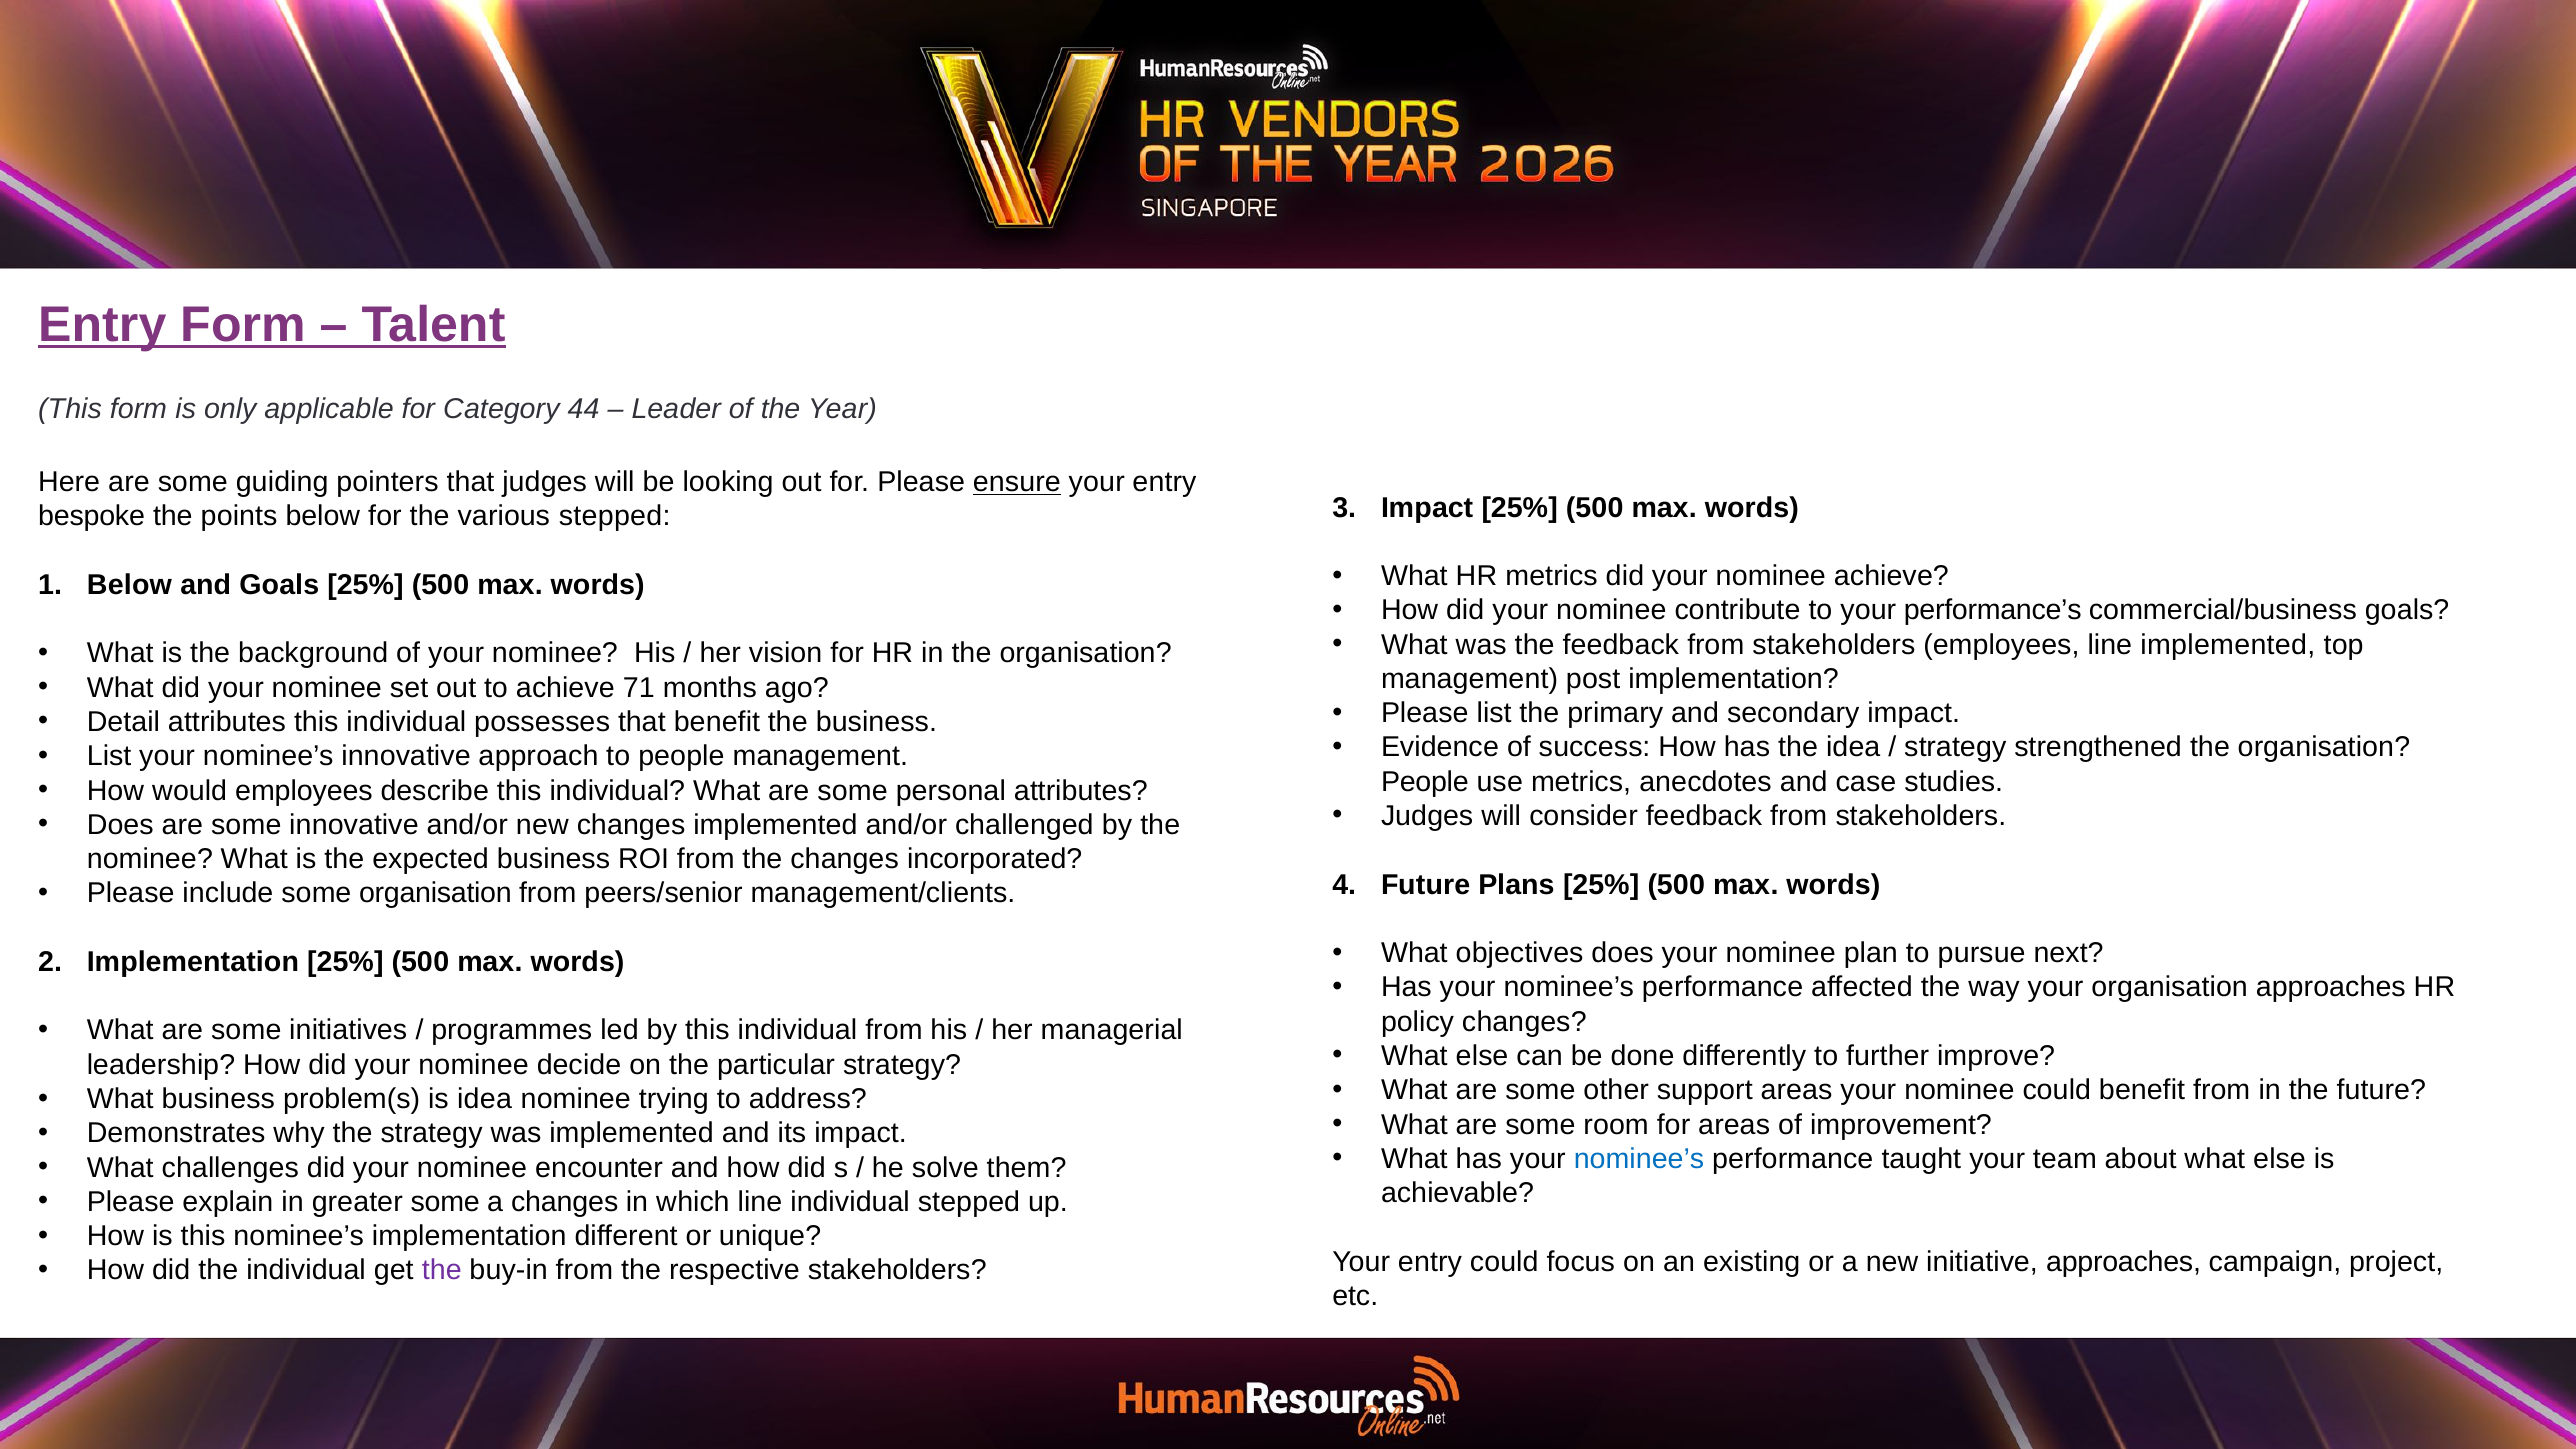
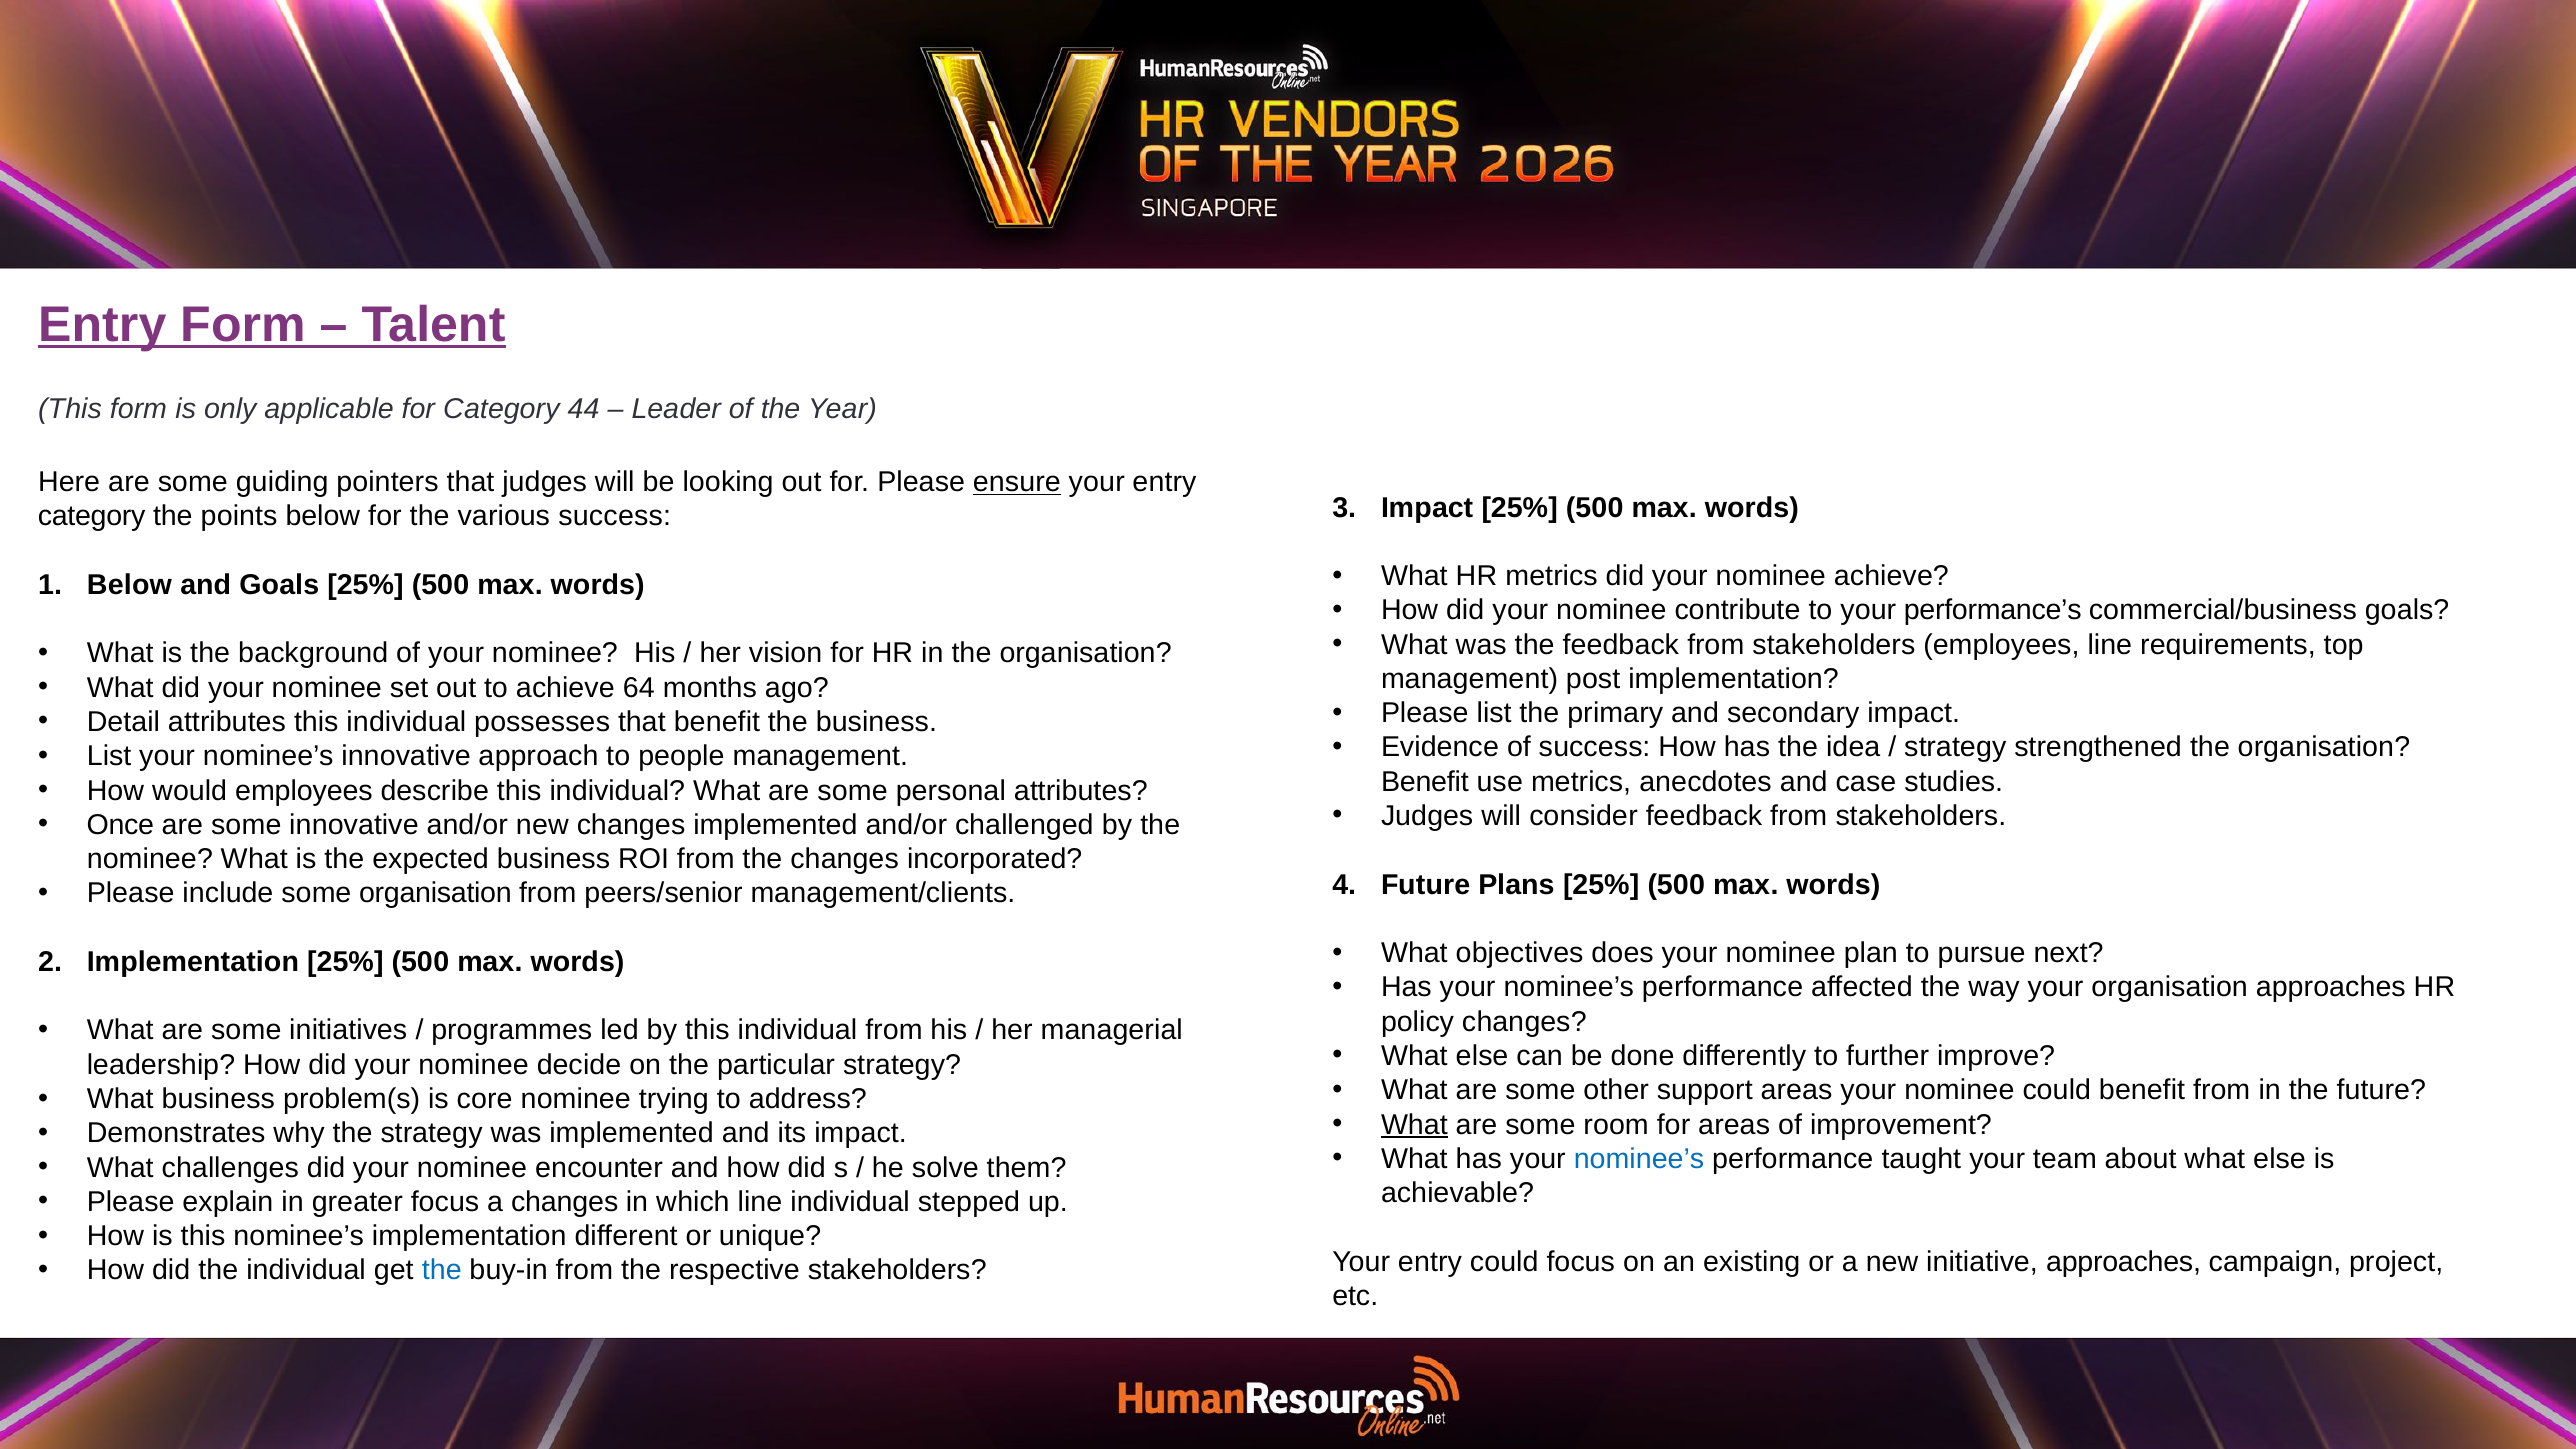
bespoke at (92, 516): bespoke -> category
various stepped: stepped -> success
line implemented: implemented -> requirements
71: 71 -> 64
People at (1425, 782): People -> Benefit
Does at (120, 825): Does -> Once
is idea: idea -> core
What at (1414, 1125) underline: none -> present
greater some: some -> focus
the at (442, 1271) colour: purple -> blue
